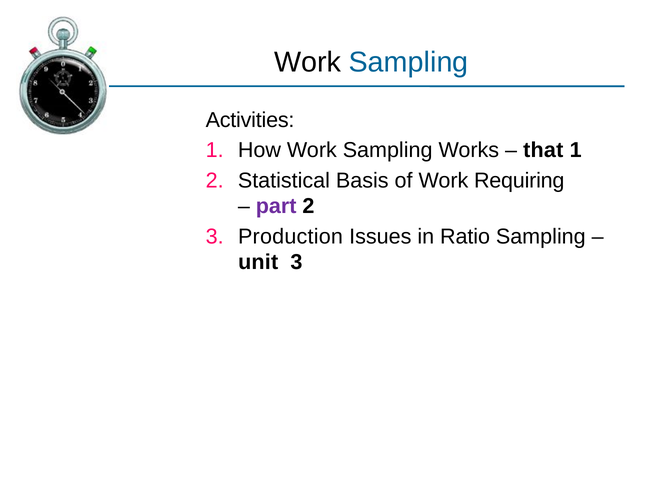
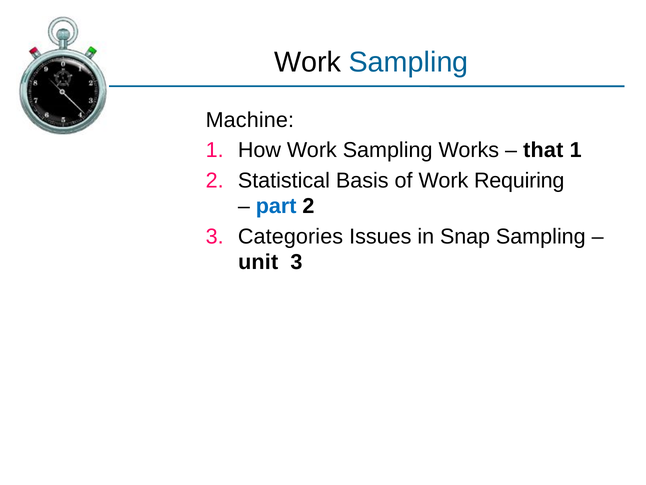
Activities: Activities -> Machine
part colour: purple -> blue
Production: Production -> Categories
Ratio: Ratio -> Snap
